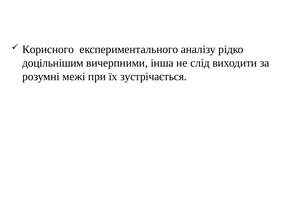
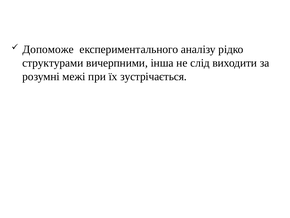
Корисного: Корисного -> Допоможе
доцільнішим: доцільнішим -> структурами
